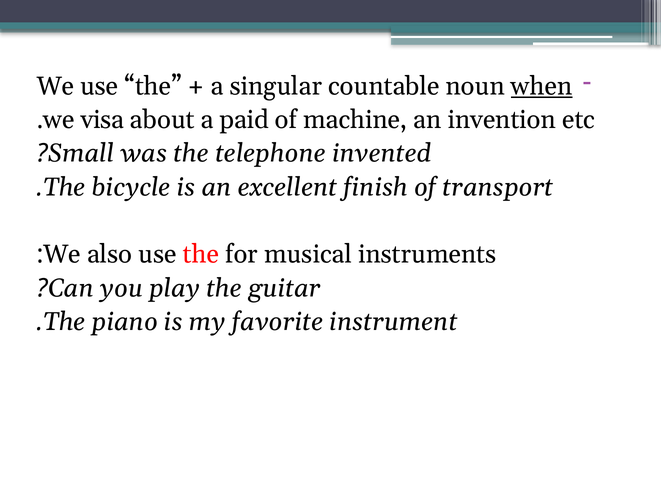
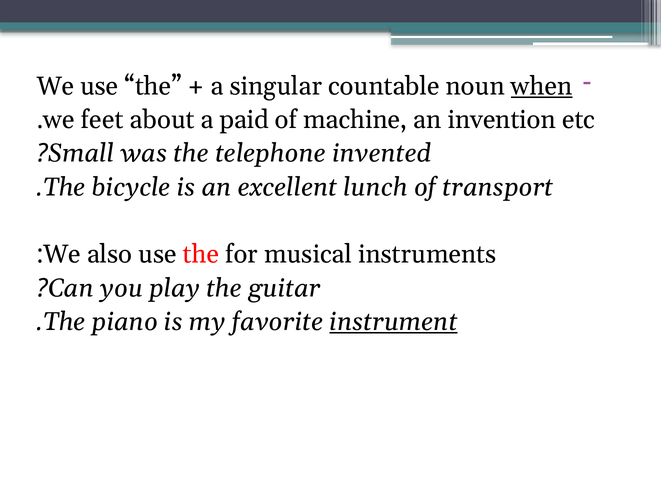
visa: visa -> feet
finish: finish -> lunch
instrument underline: none -> present
